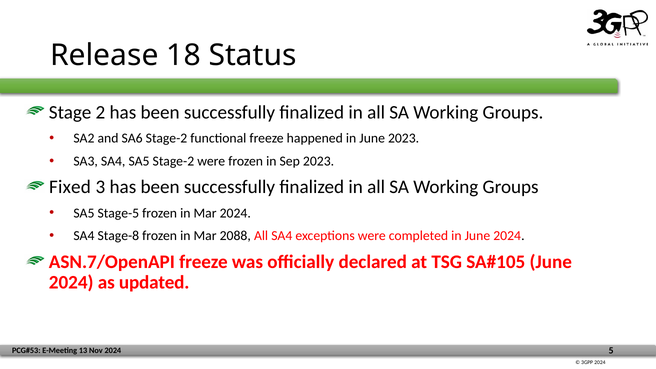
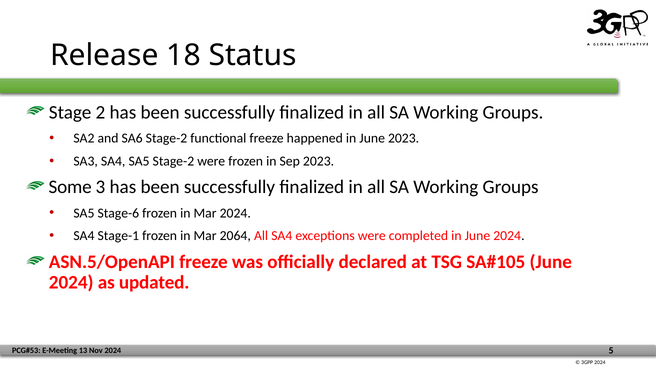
Fixed: Fixed -> Some
Stage-5: Stage-5 -> Stage-6
Stage-8: Stage-8 -> Stage-1
2088: 2088 -> 2064
ASN.7/OpenAPI: ASN.7/OpenAPI -> ASN.5/OpenAPI
